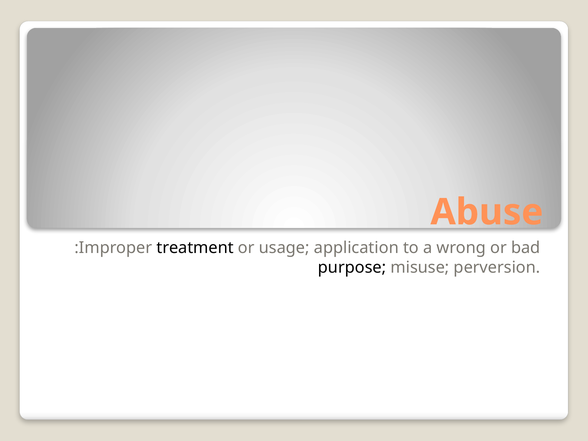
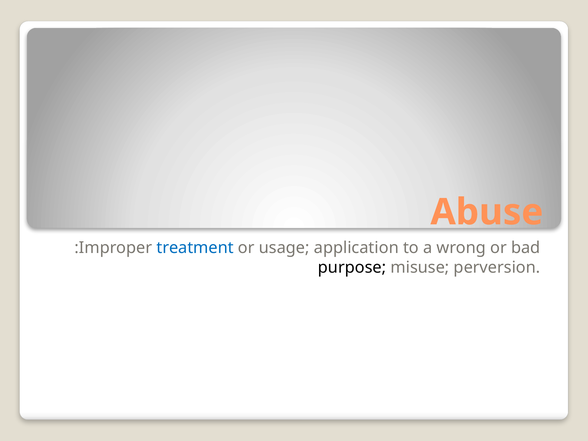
treatment colour: black -> blue
